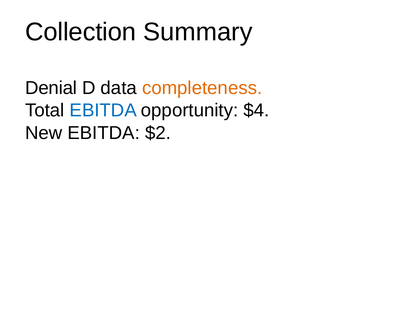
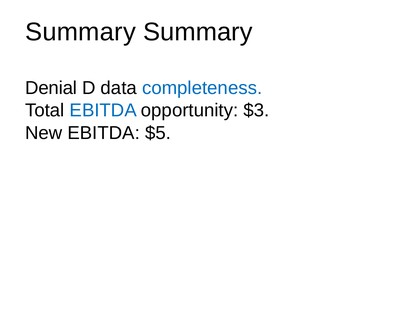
Collection at (81, 32): Collection -> Summary
completeness colour: orange -> blue
$4: $4 -> $3
$2: $2 -> $5
